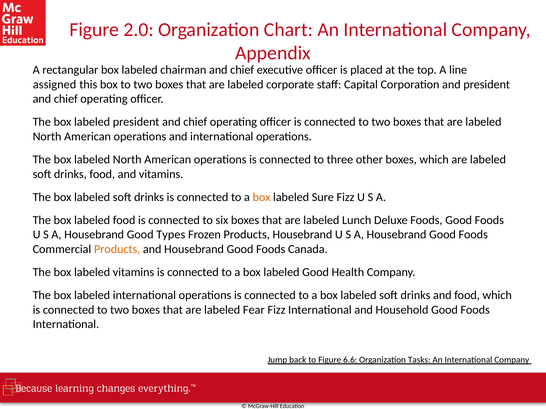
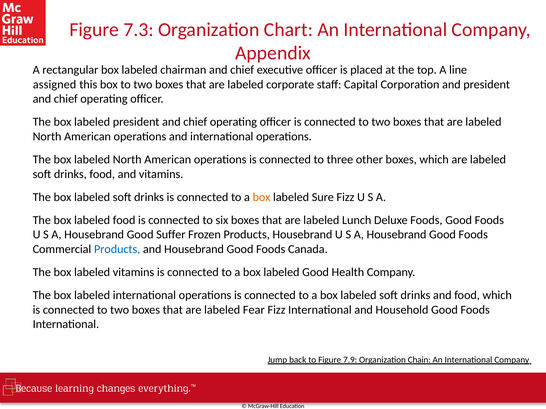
2.0: 2.0 -> 7.3
Types: Types -> Suffer
Products at (117, 249) colour: orange -> blue
6.6: 6.6 -> 7.9
Tasks: Tasks -> Chain
